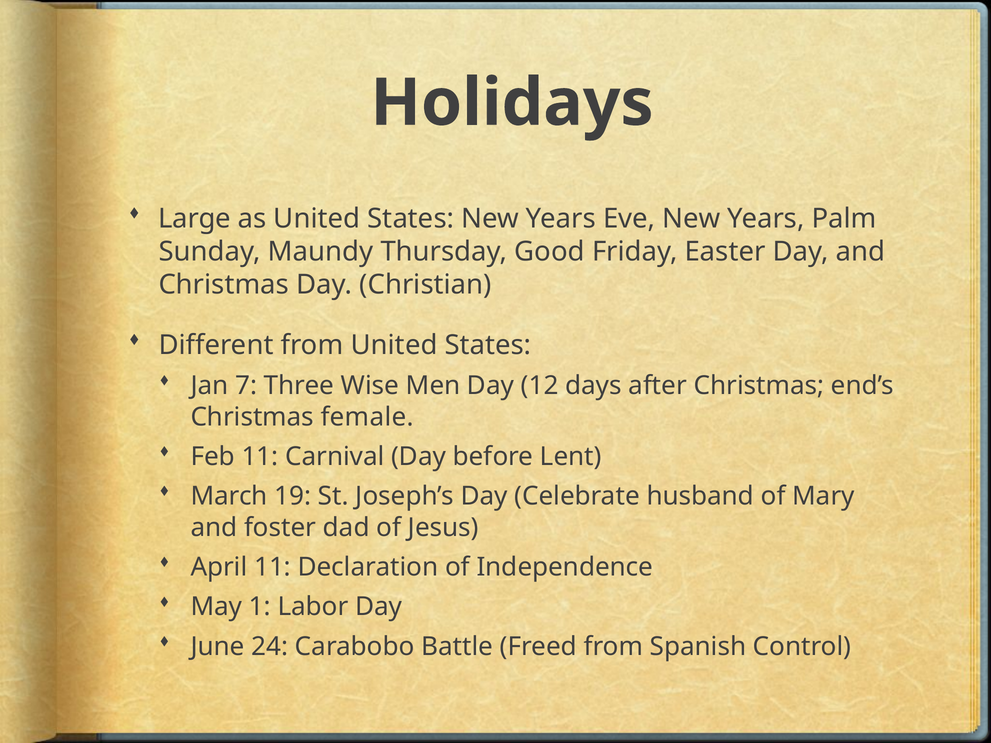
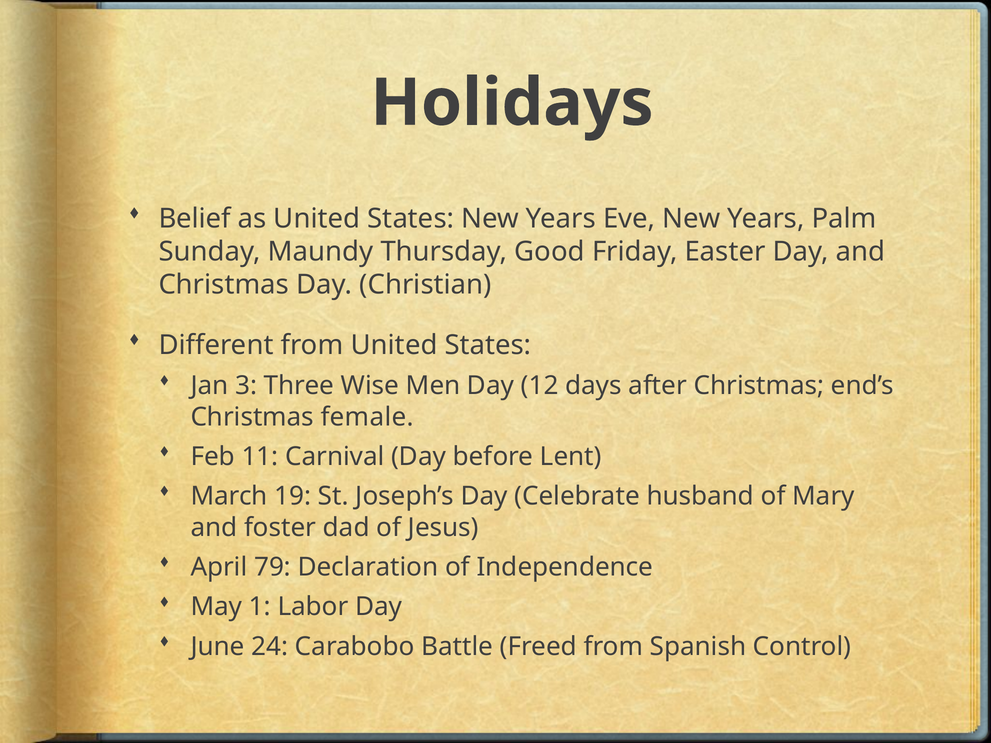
Large: Large -> Belief
7: 7 -> 3
April 11: 11 -> 79
